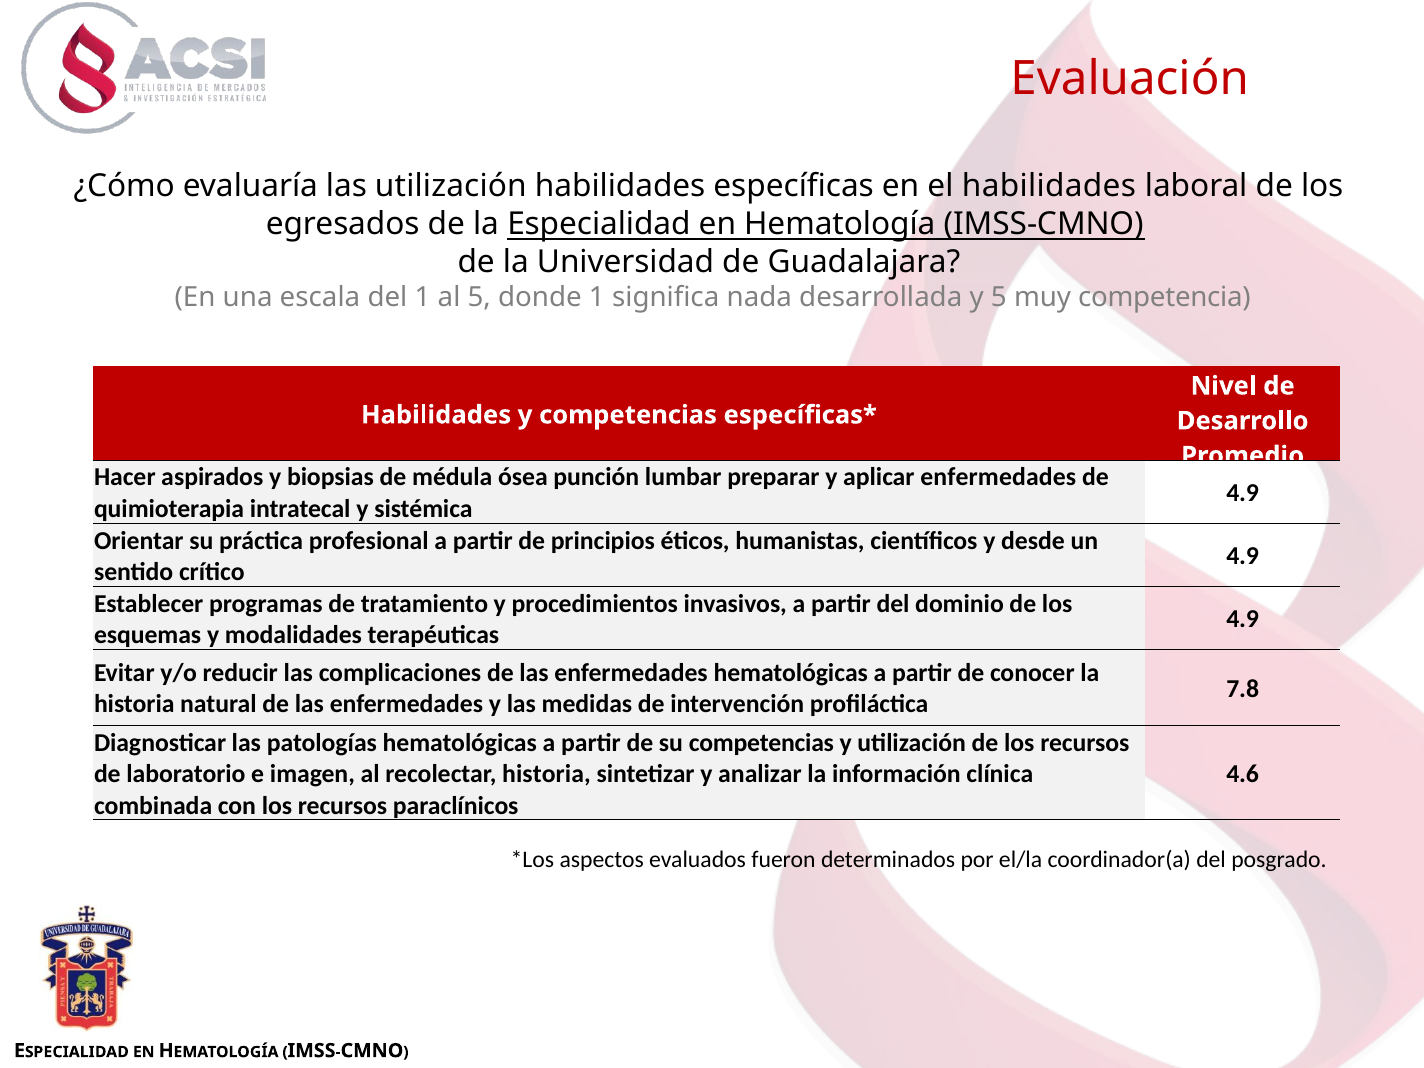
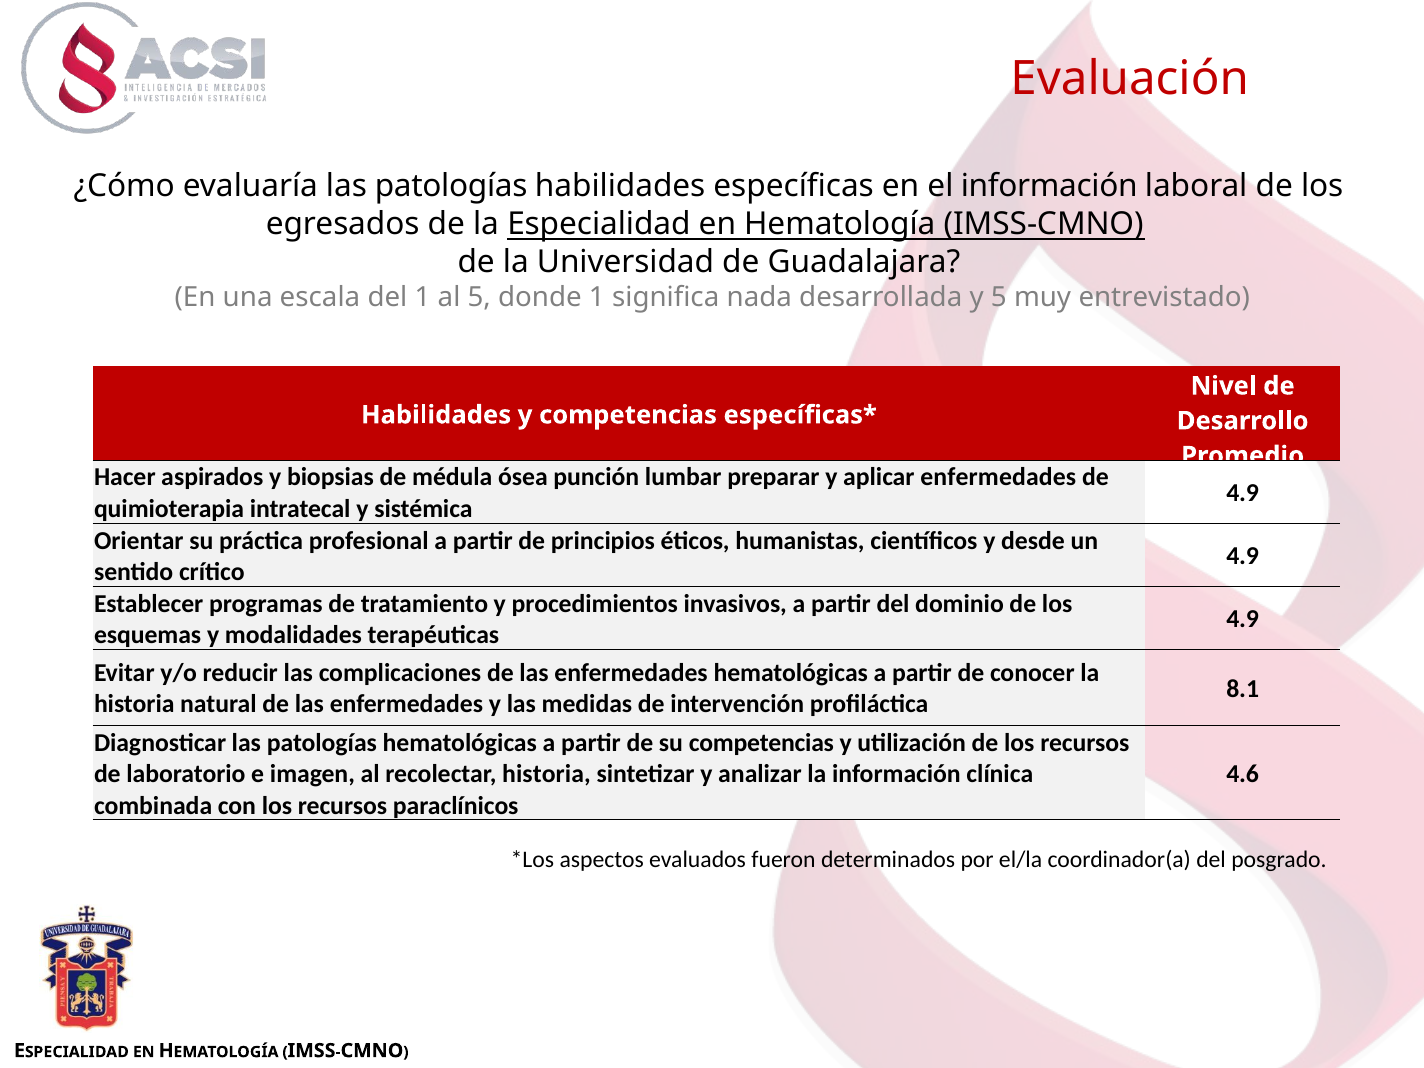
evaluaría las utilización: utilización -> patologías
el habilidades: habilidades -> información
competencia: competencia -> entrevistado
7.8: 7.8 -> 8.1
